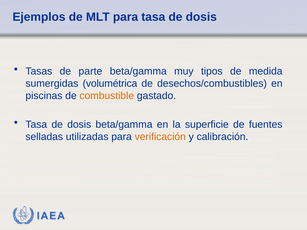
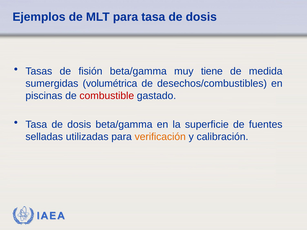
parte: parte -> fisión
tipos: tipos -> tiene
combustible colour: orange -> red
